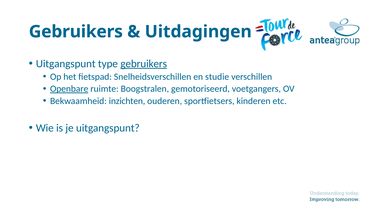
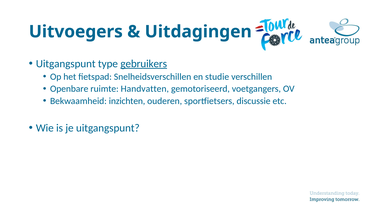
Gebruikers at (76, 32): Gebruikers -> Uitvoegers
Openbare underline: present -> none
Boogstralen: Boogstralen -> Handvatten
kinderen: kinderen -> discussie
